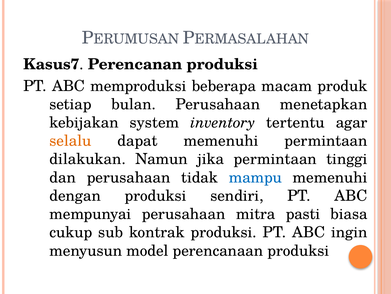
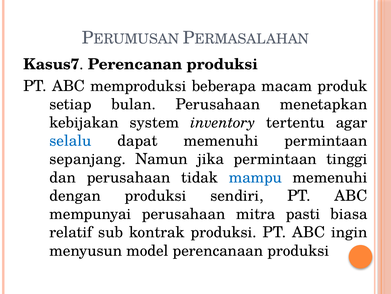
selalu colour: orange -> blue
dilakukan: dilakukan -> sepanjang
cukup: cukup -> relatif
